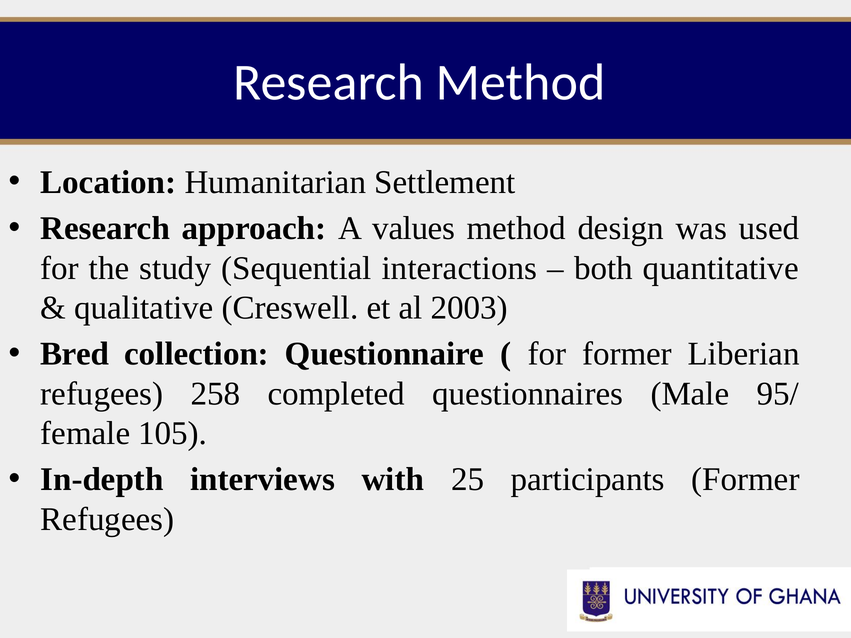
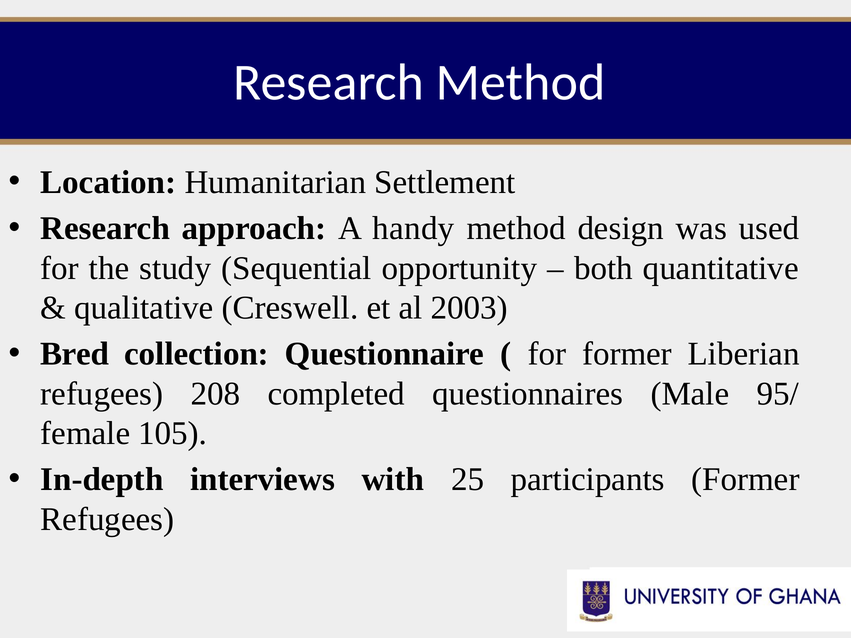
values: values -> handy
interactions: interactions -> opportunity
258: 258 -> 208
